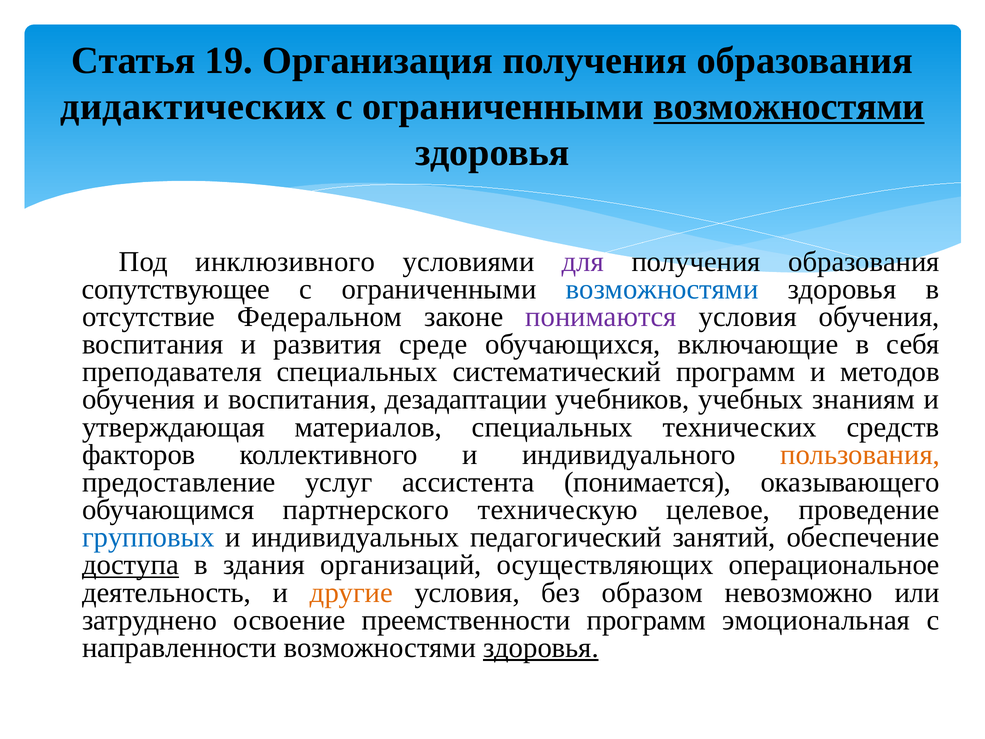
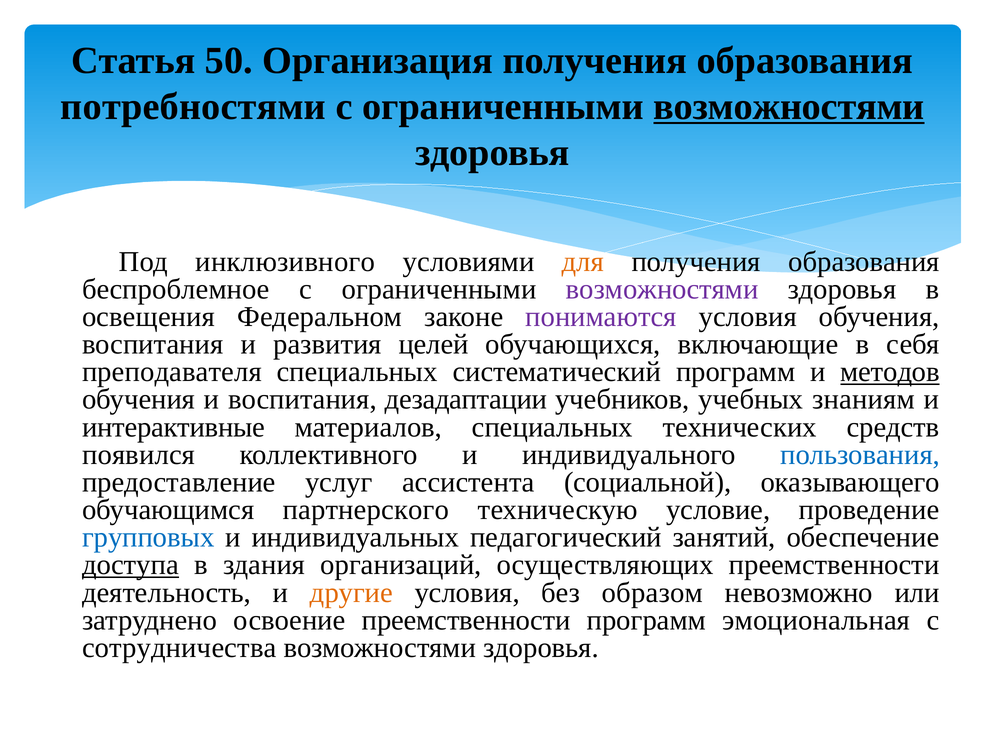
19: 19 -> 50
дидактических: дидактических -> потребностями
для colour: purple -> orange
сопутствующее: сопутствующее -> беспроблемное
возможностями at (662, 289) colour: blue -> purple
отсутствие: отсутствие -> освещения
среде: среде -> целей
методов underline: none -> present
утверждающая: утверждающая -> интерактивные
факторов: факторов -> появился
пользования colour: orange -> blue
понимается: понимается -> социальной
целевое: целевое -> условие
осуществляющих операциональное: операциональное -> преемственности
направленности: направленности -> сотрудничества
здоровья at (541, 647) underline: present -> none
